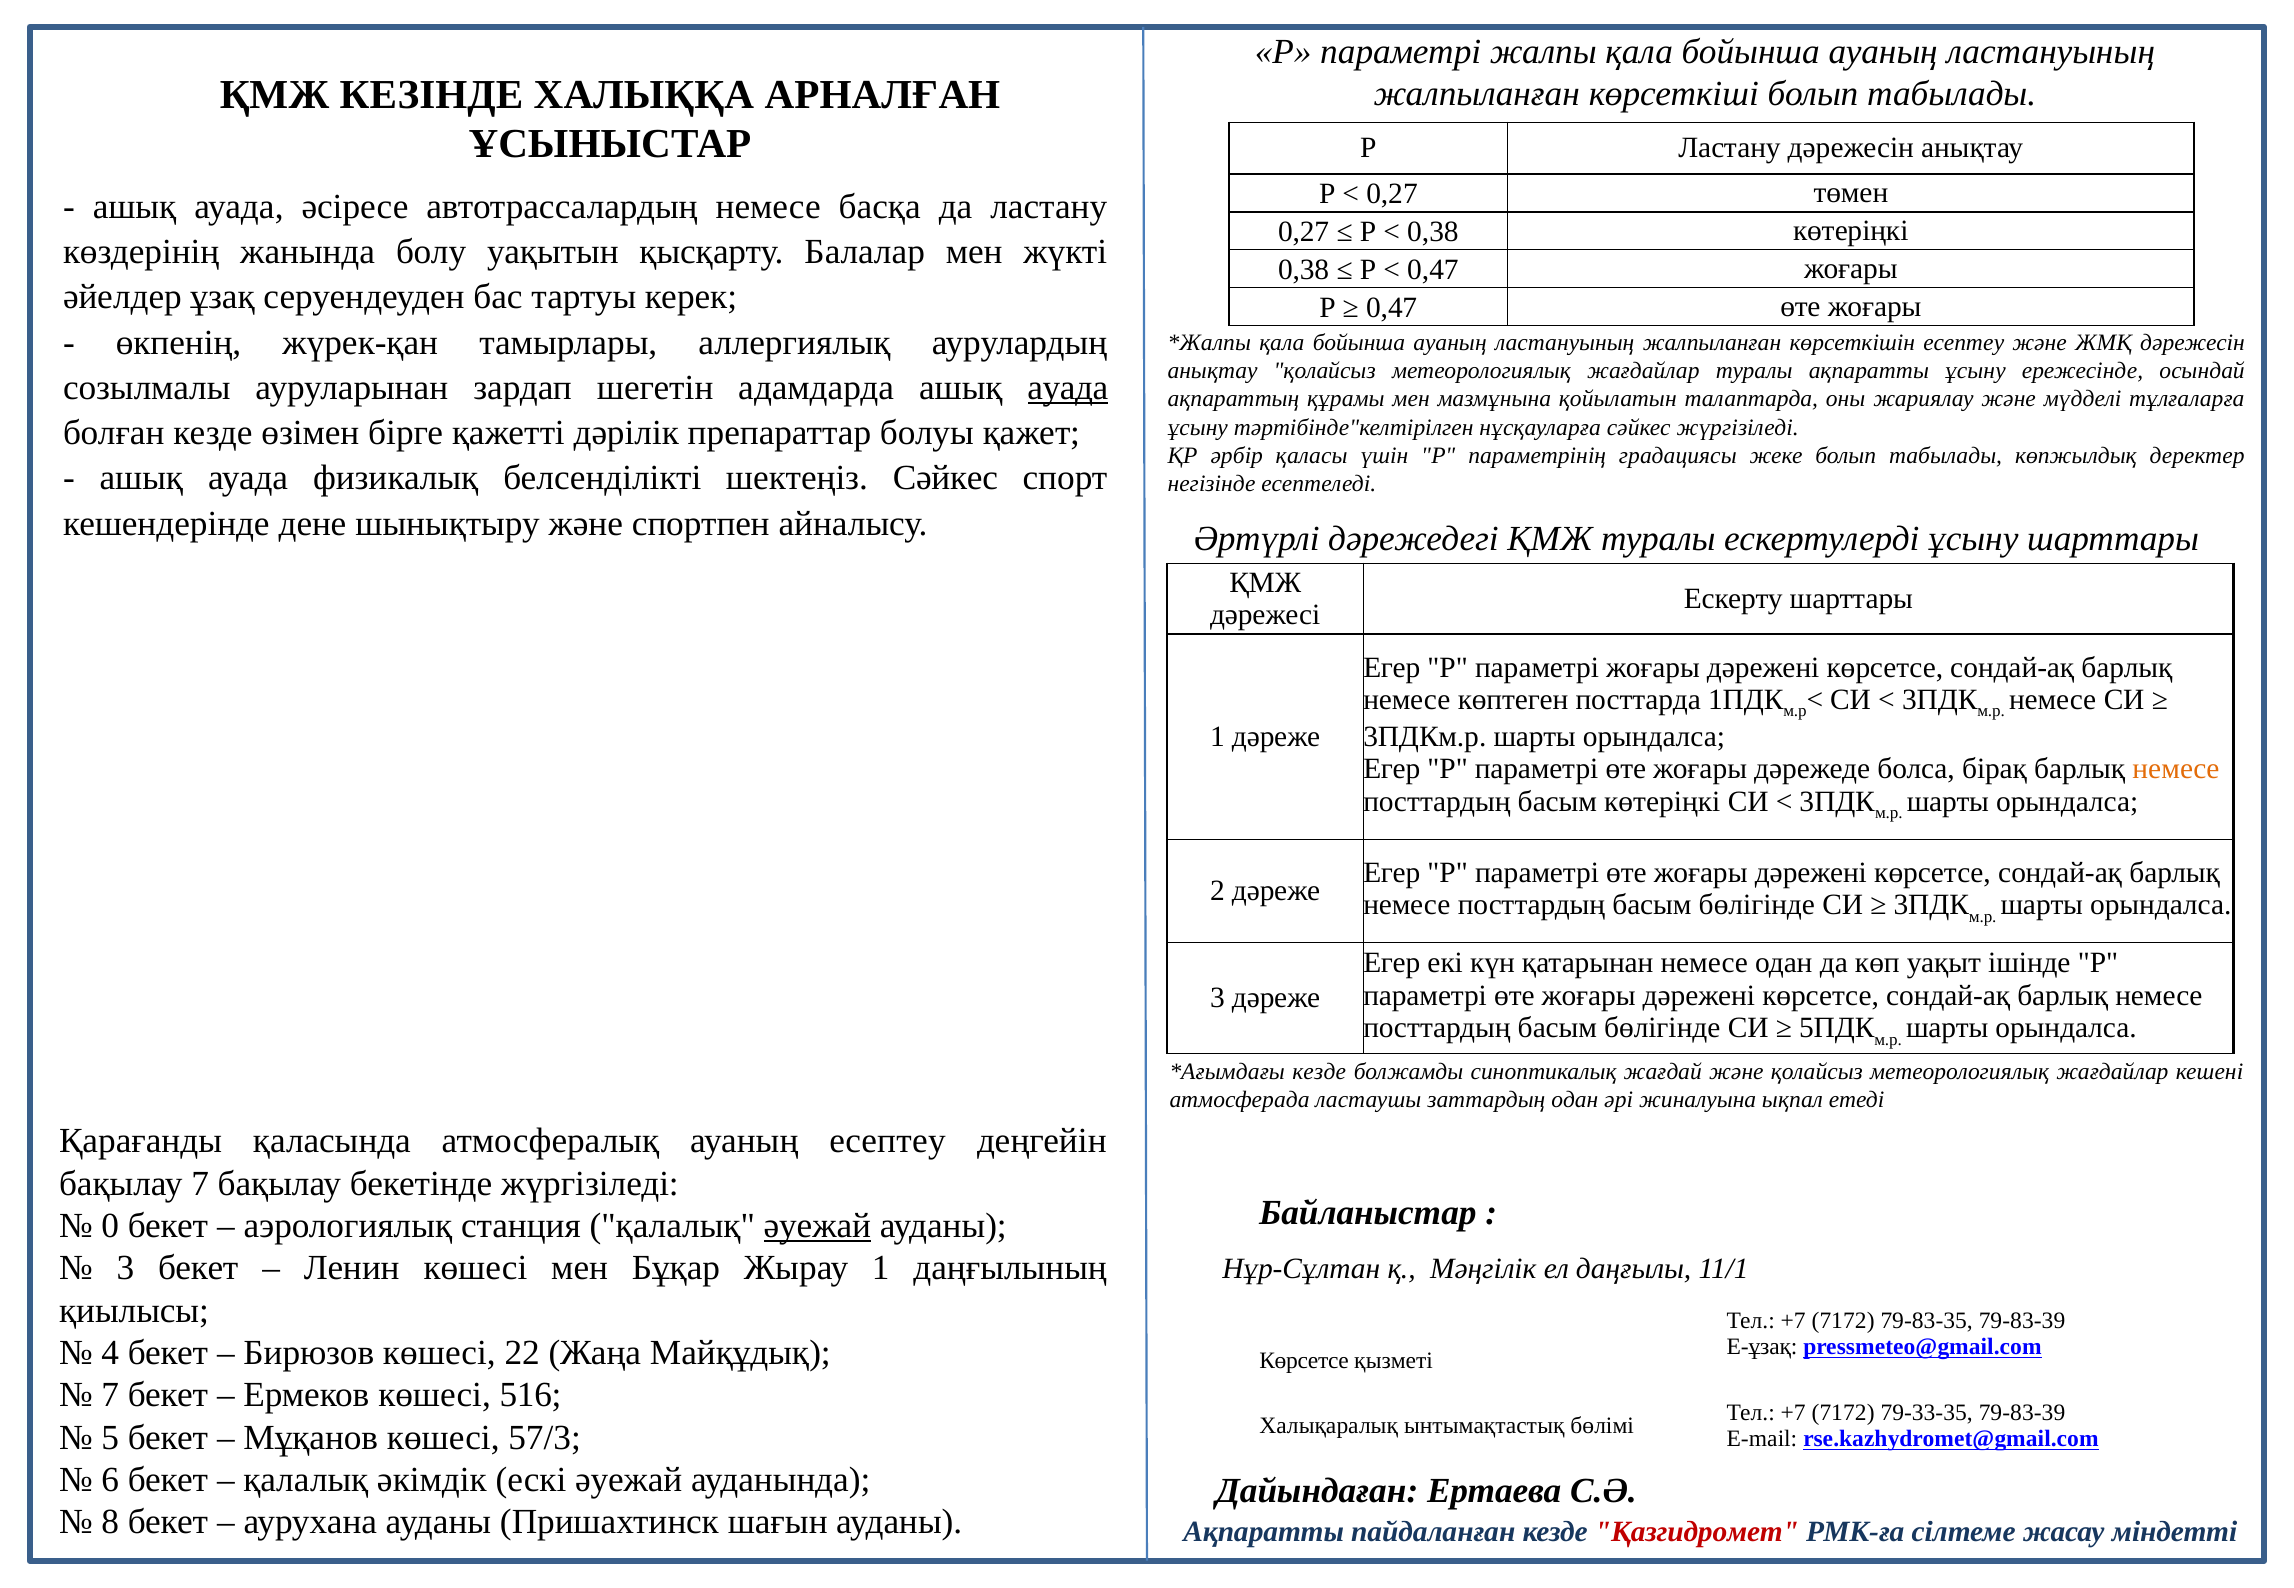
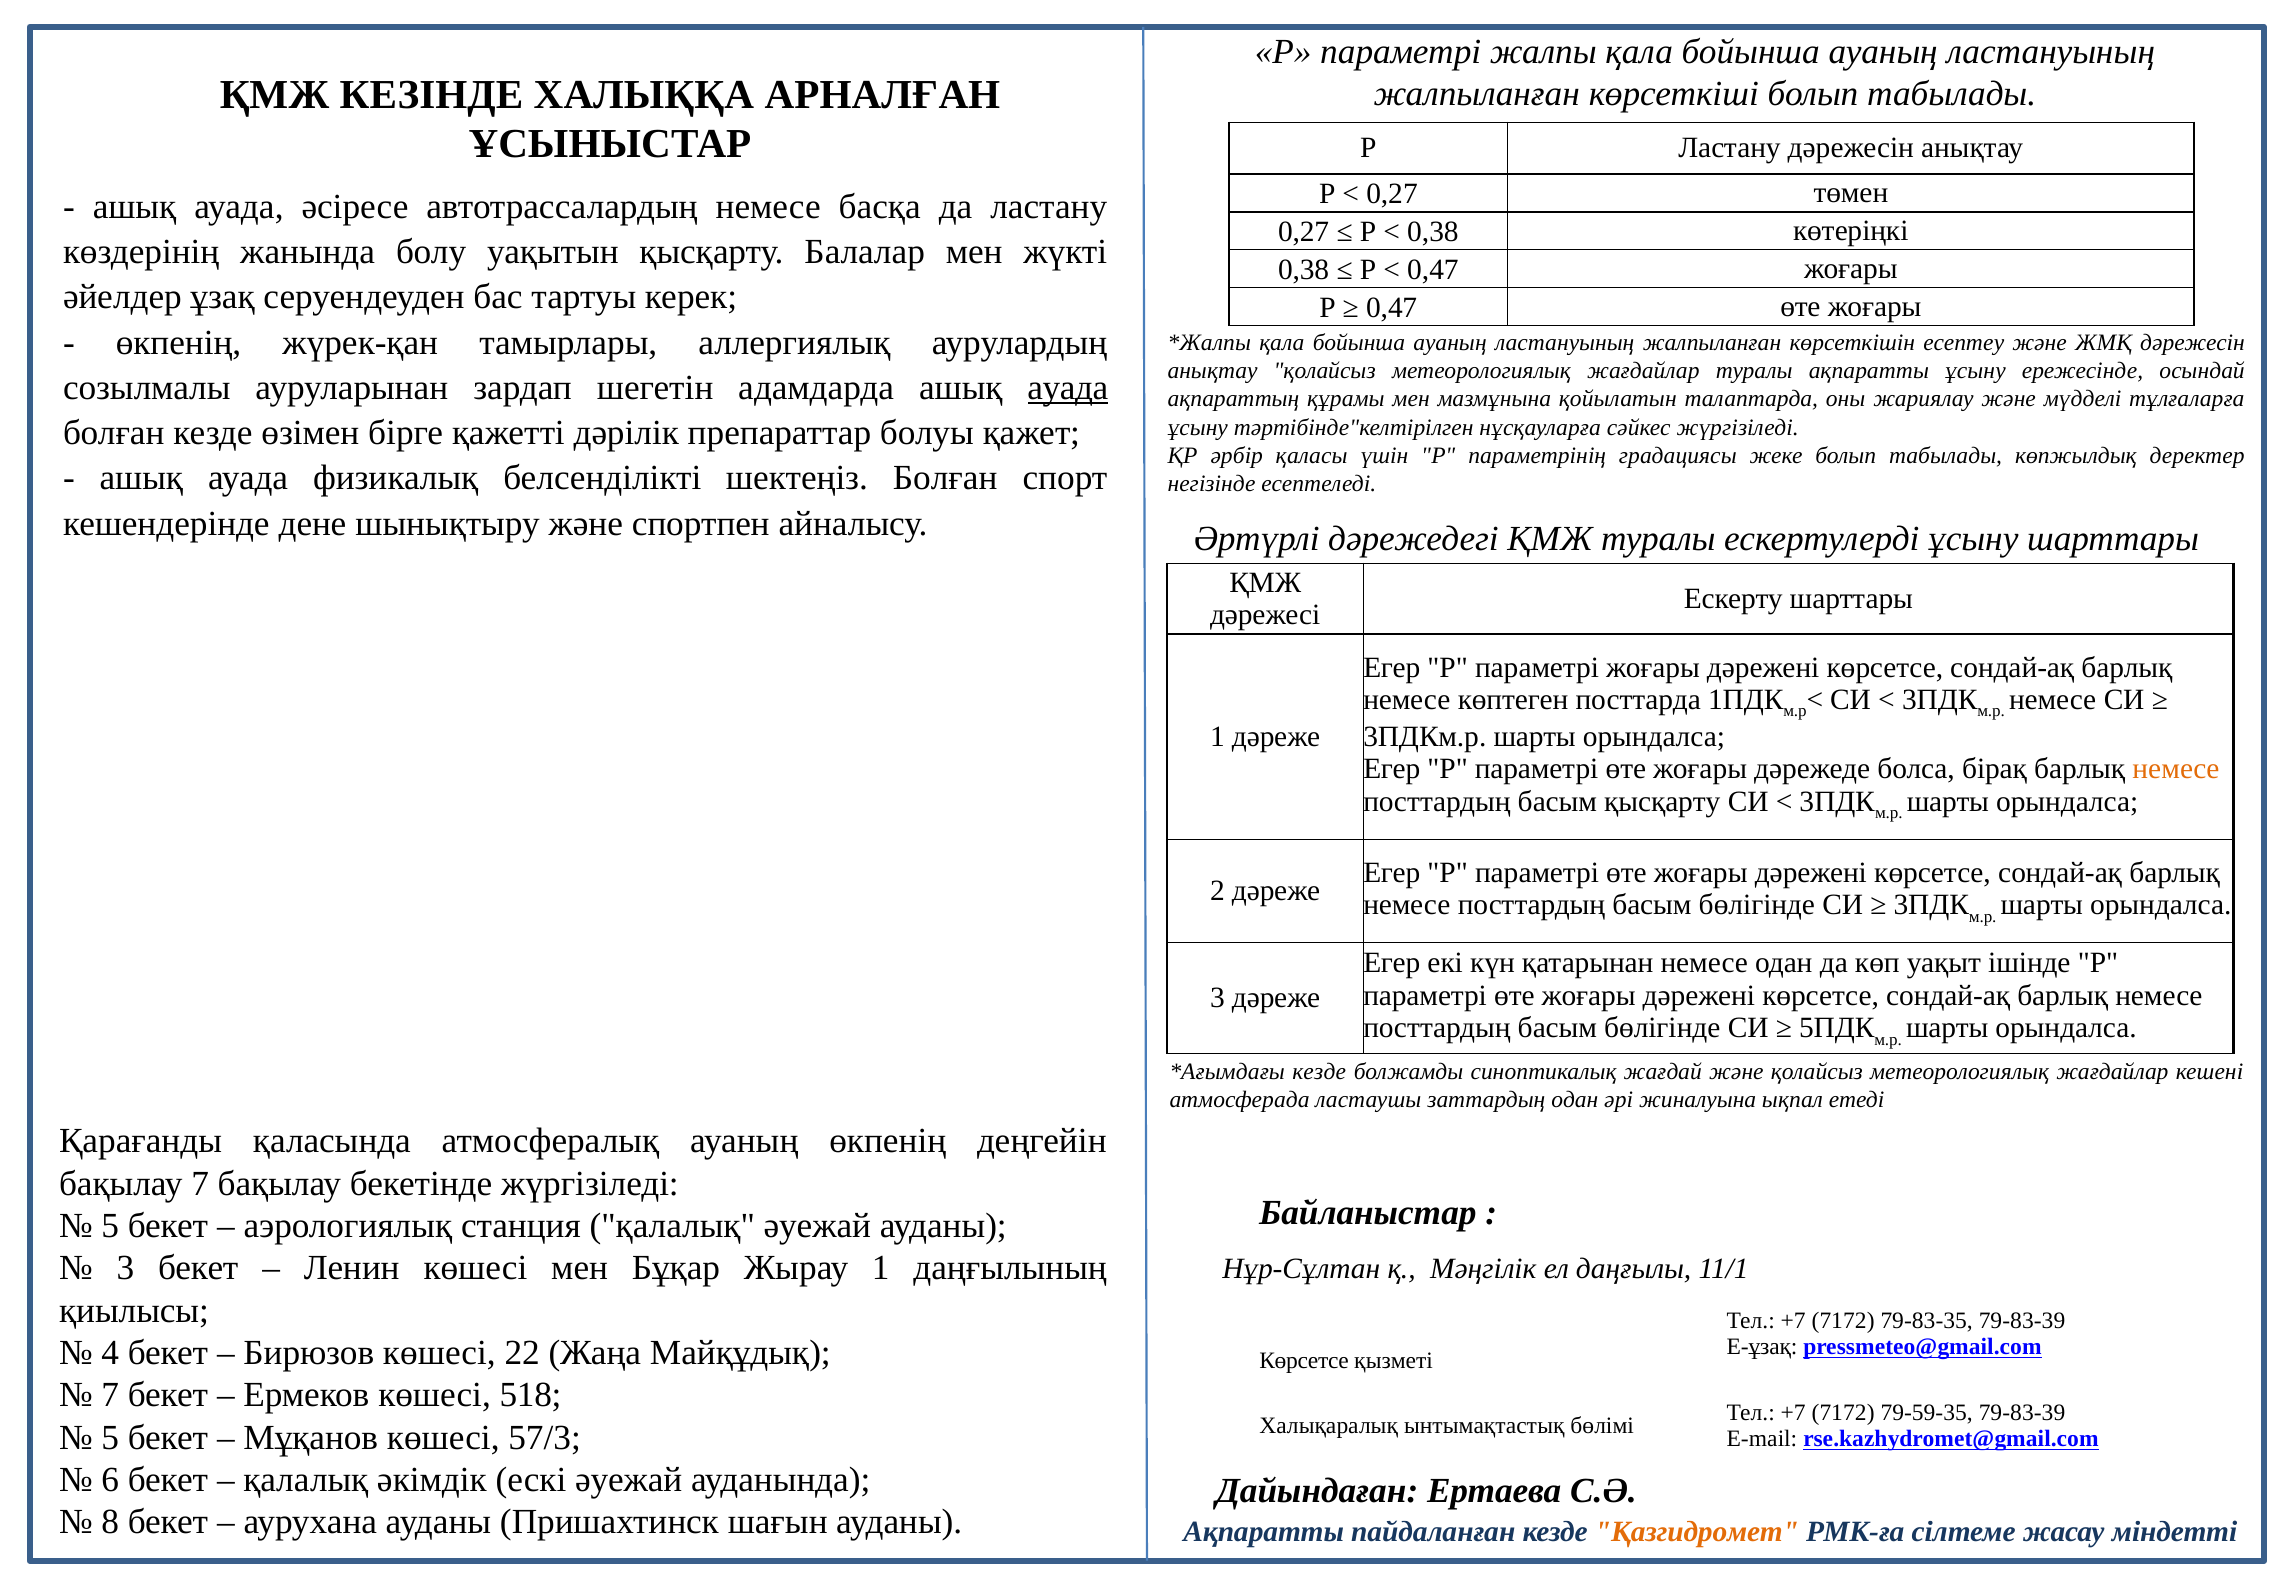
шектеңіз Сәйкес: Сәйкес -> Болған
басым көтеріңкі: көтеріңкі -> қысқарту
ауаның есептеу: есептеу -> өкпенің
0 at (110, 1226): 0 -> 5
әуежай at (817, 1226) underline: present -> none
516: 516 -> 518
79-33-35: 79-33-35 -> 79-59-35
Қазгидромет colour: red -> orange
